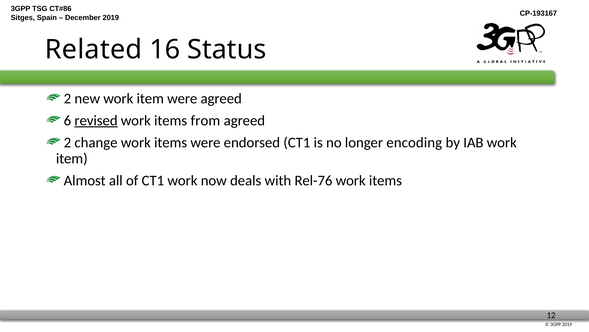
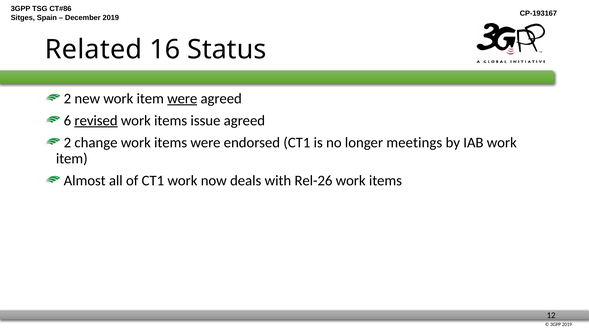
were at (182, 98) underline: none -> present
from: from -> issue
encoding: encoding -> meetings
Rel-76: Rel-76 -> Rel-26
